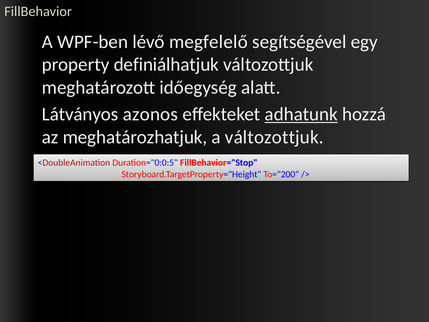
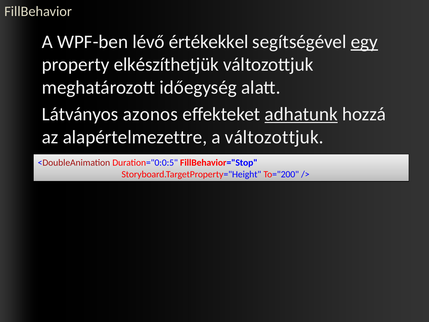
megfelelő: megfelelő -> értékekkel
egy underline: none -> present
definiálhatjuk: definiálhatjuk -> elkészíthetjük
meghatározhatjuk: meghatározhatjuk -> alapértelmezettre
